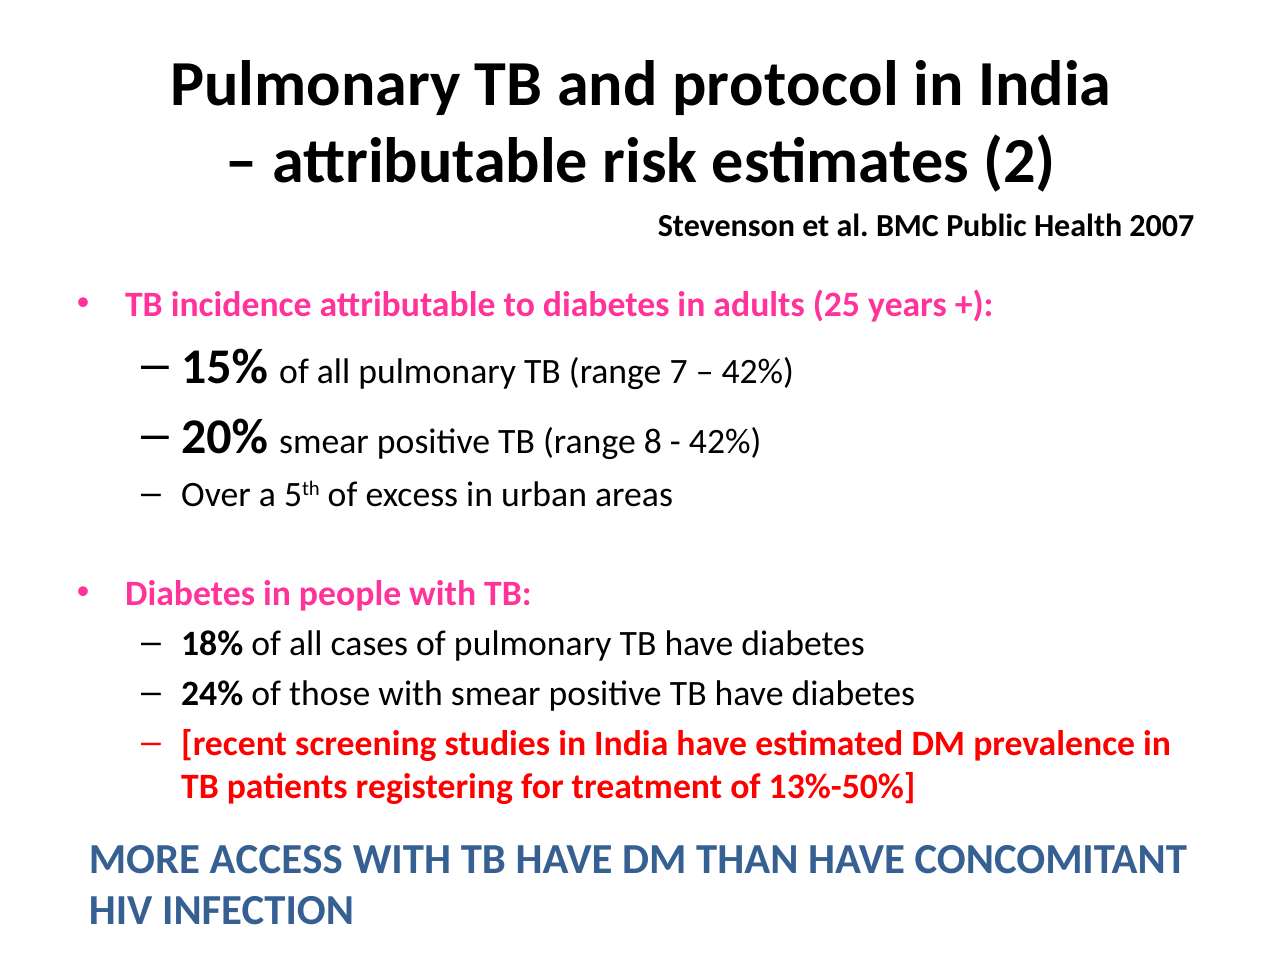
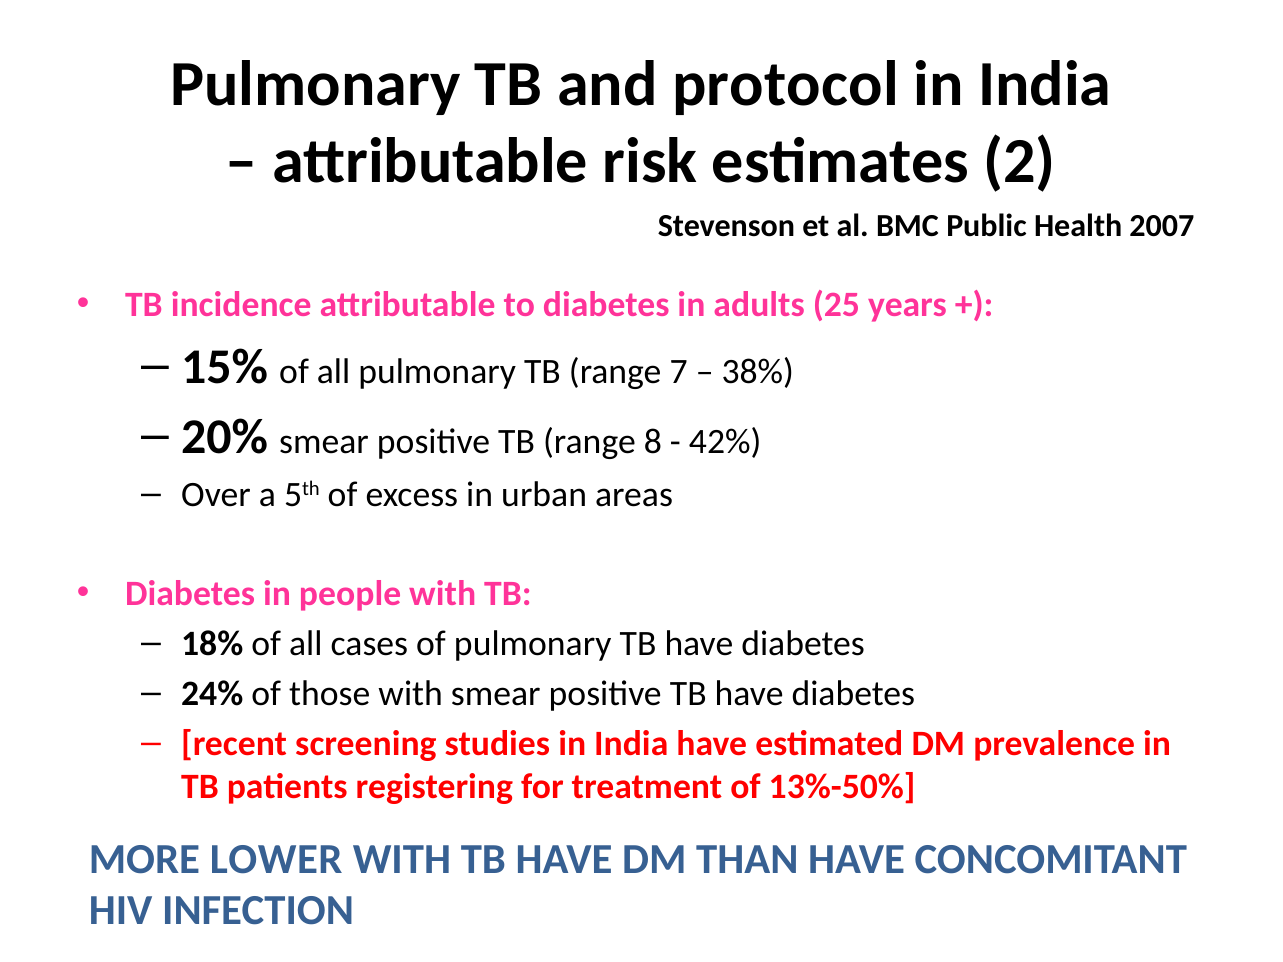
42% at (758, 372): 42% -> 38%
ACCESS: ACCESS -> LOWER
